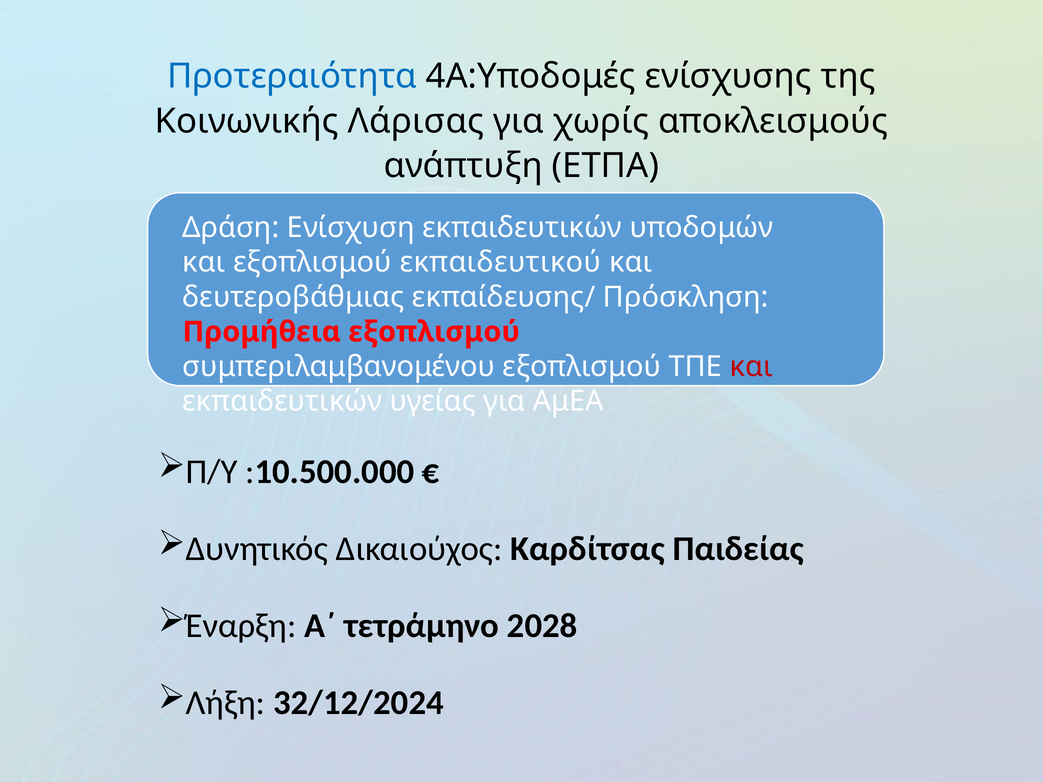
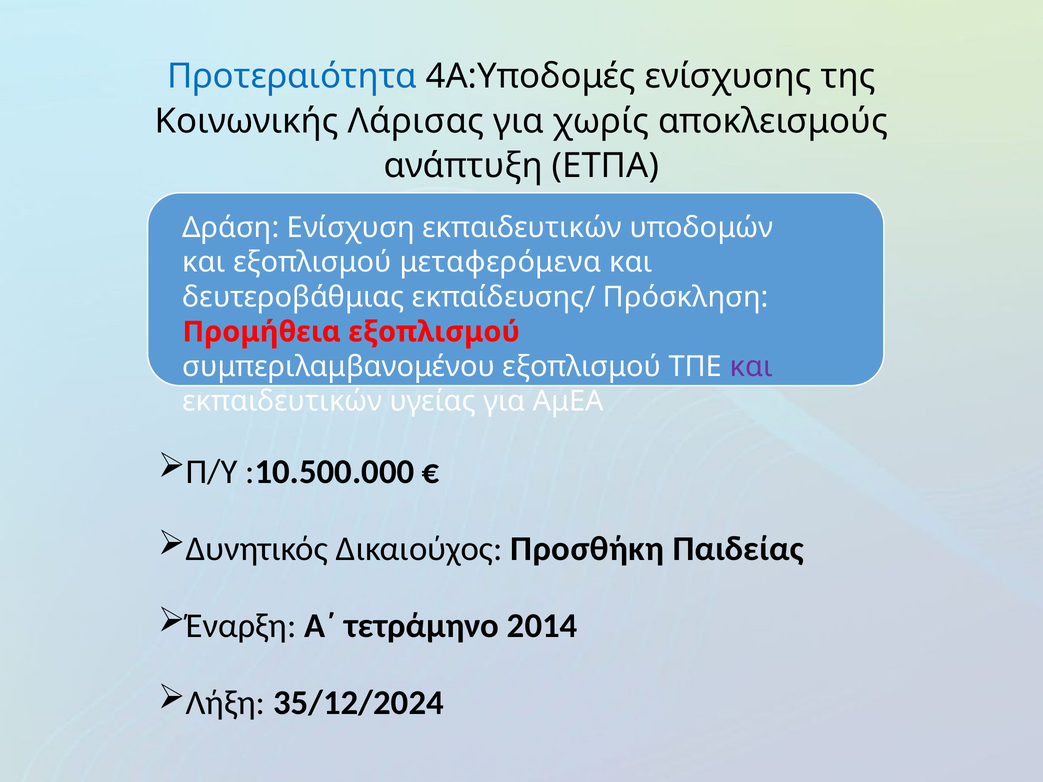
εκπαιδευτικού: εκπαιδευτικού -> μεταφερόμενα
και at (751, 367) colour: red -> purple
Καρδίτσας: Καρδίτσας -> Προσθήκη
2028: 2028 -> 2014
32/12/2024: 32/12/2024 -> 35/12/2024
